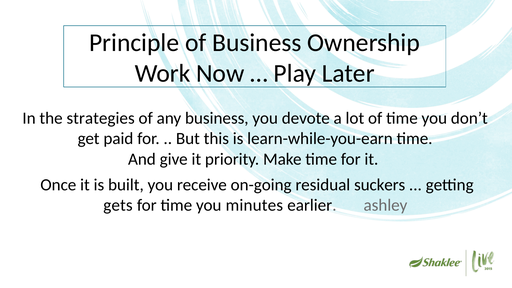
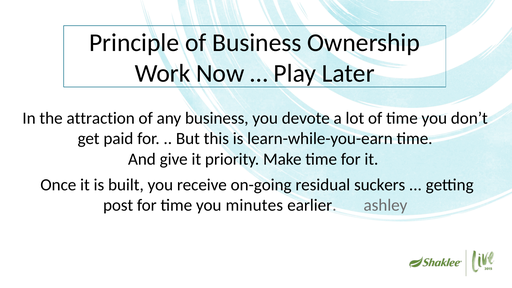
strategies: strategies -> attraction
gets: gets -> post
